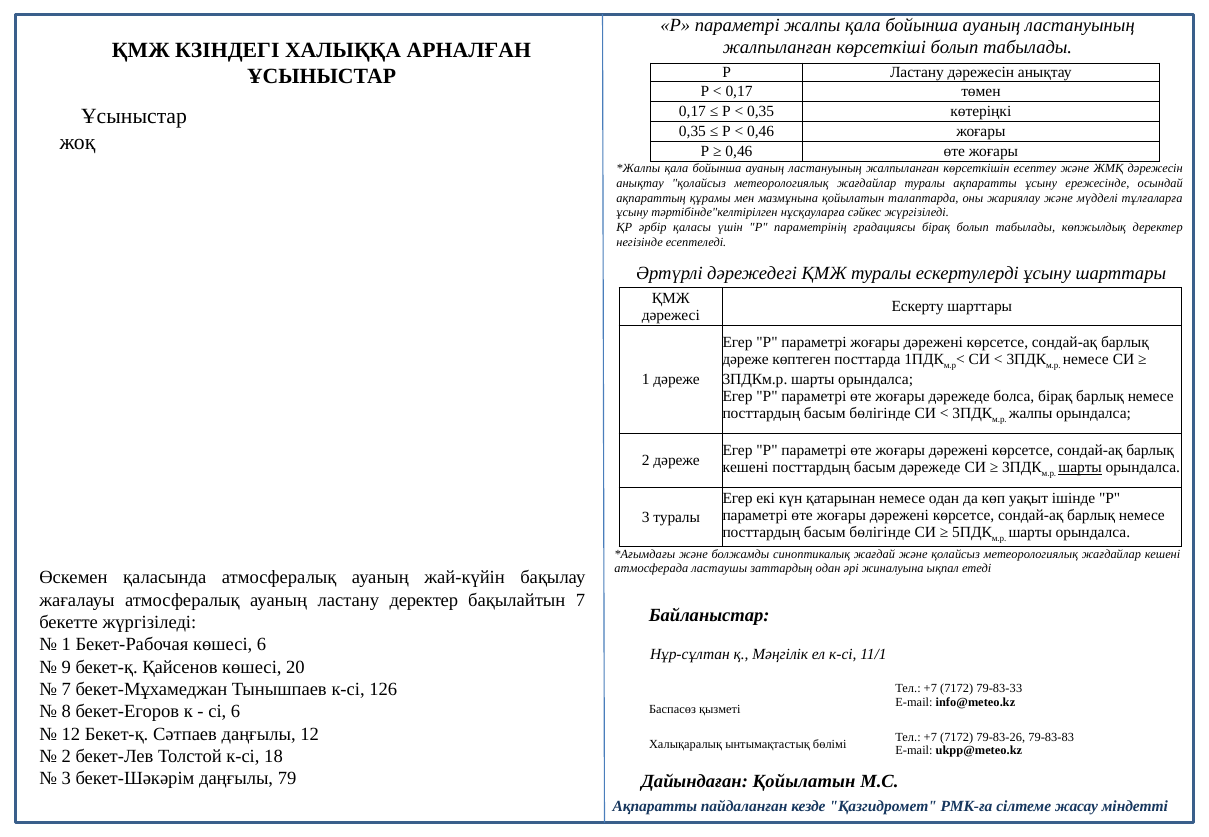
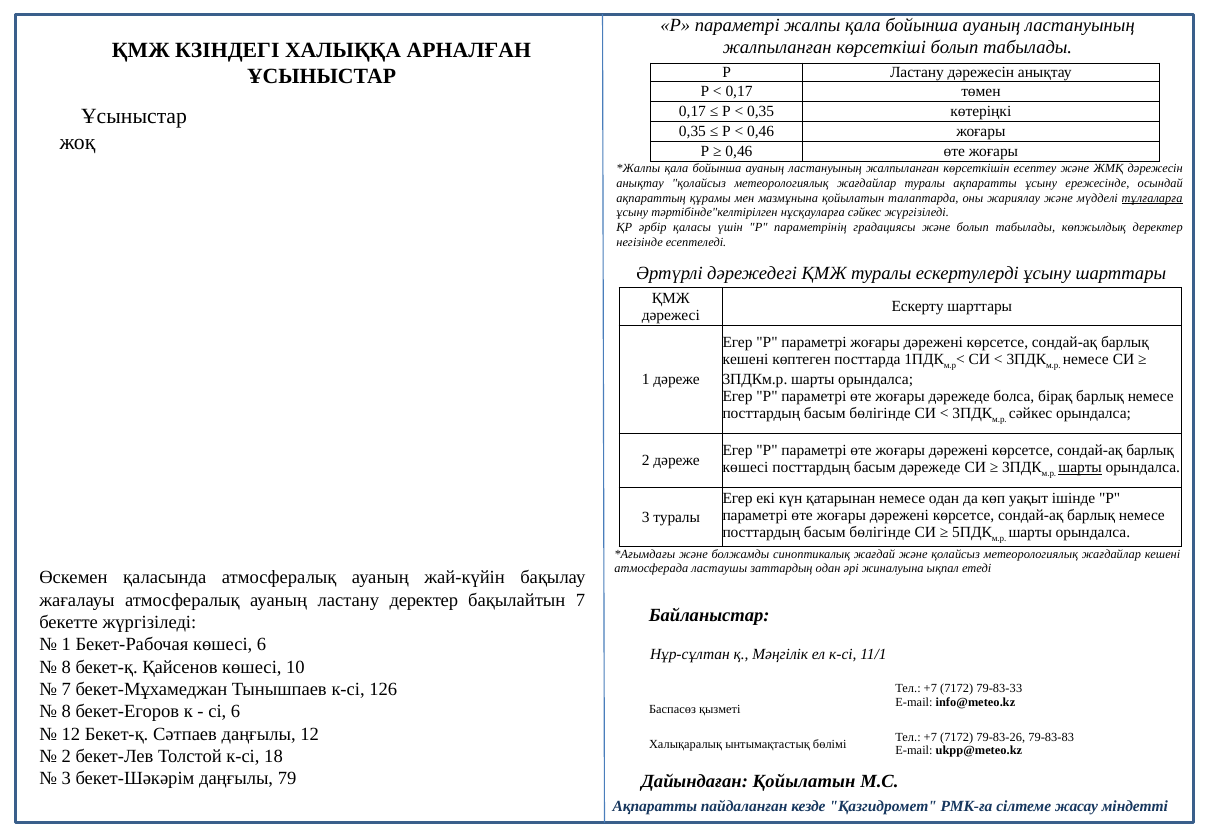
тұлғаларға underline: none -> present
градациясы бірақ: бірақ -> және
дәреже at (746, 360): дәреже -> кешені
жалпы at (1031, 413): жалпы -> сәйкес
кешені at (745, 468): кешені -> көшесі
9 at (66, 667): 9 -> 8
20: 20 -> 10
